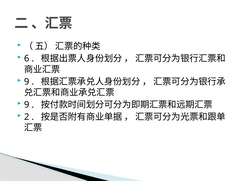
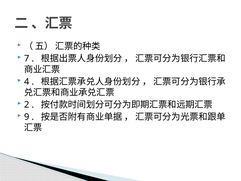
6: 6 -> 7
9 at (27, 82): 9 -> 4
9 at (27, 105): 9 -> 2
2: 2 -> 9
